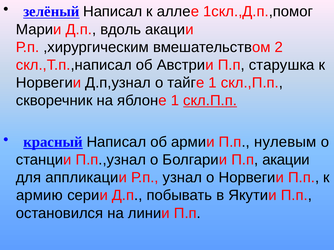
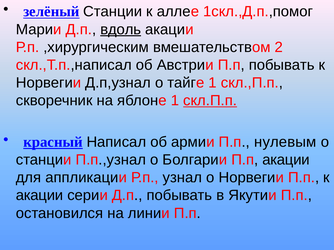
зелёный Написал: Написал -> Станции
вдоль underline: none -> present
П.п старушка: старушка -> побывать
армию at (39, 196): армию -> акации
